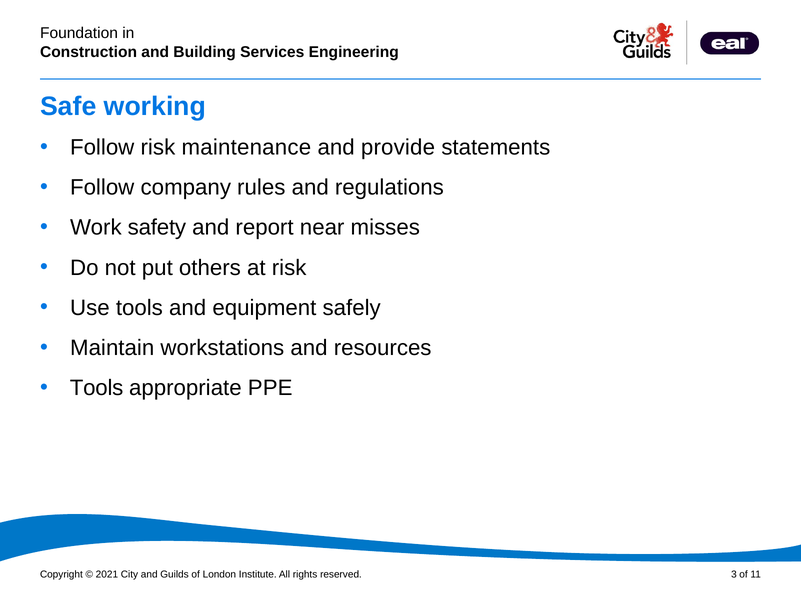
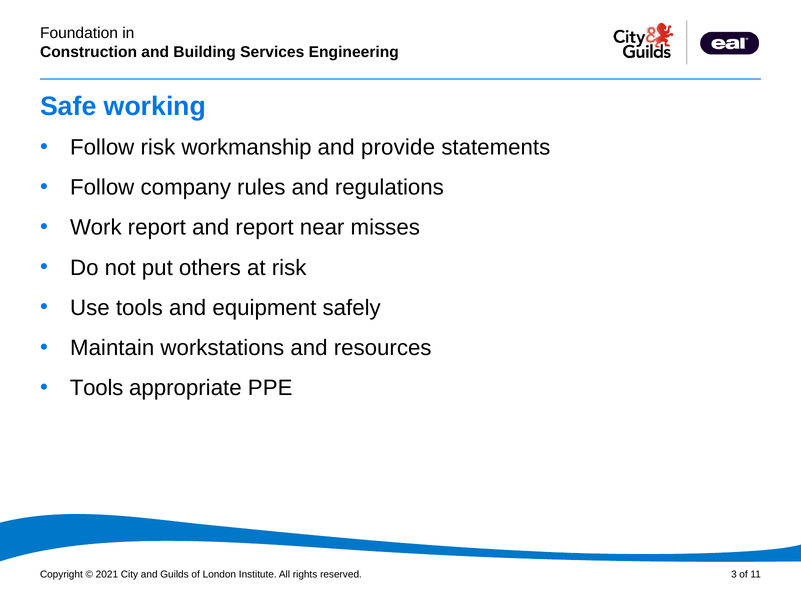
maintenance: maintenance -> workmanship
Work safety: safety -> report
